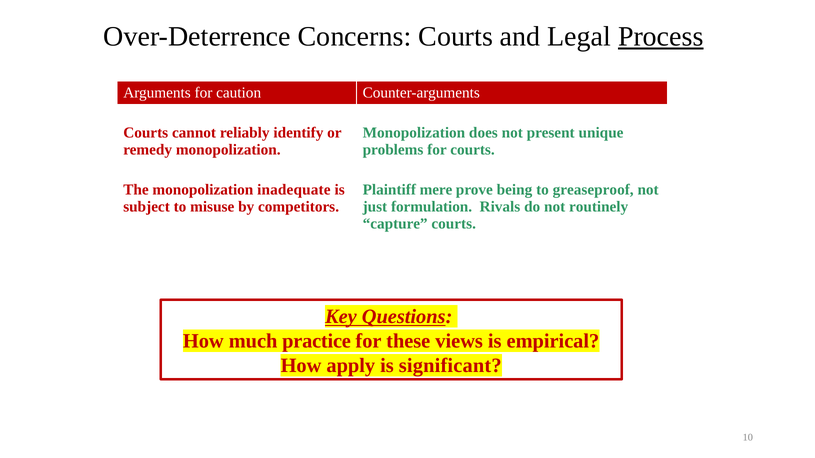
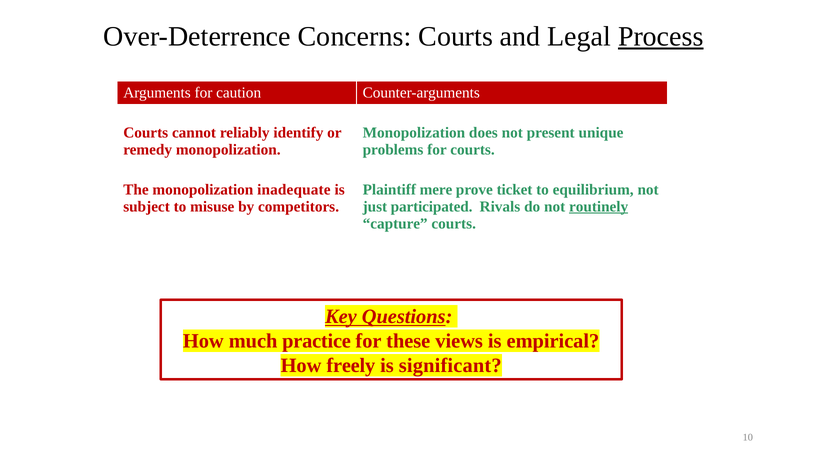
being: being -> ticket
greaseproof: greaseproof -> equilibrium
formulation: formulation -> participated
routinely underline: none -> present
apply: apply -> freely
